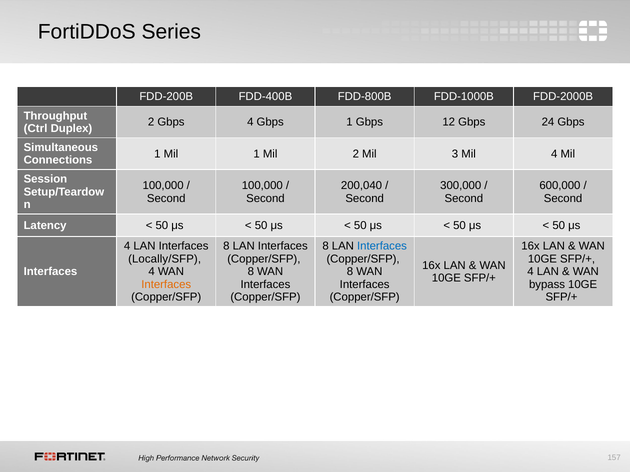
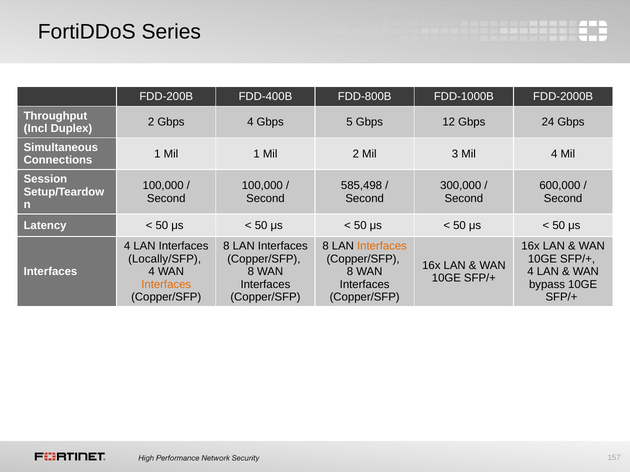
Gbps 1: 1 -> 5
Ctrl: Ctrl -> Incl
200,040: 200,040 -> 585,498
Interfaces at (382, 247) colour: blue -> orange
